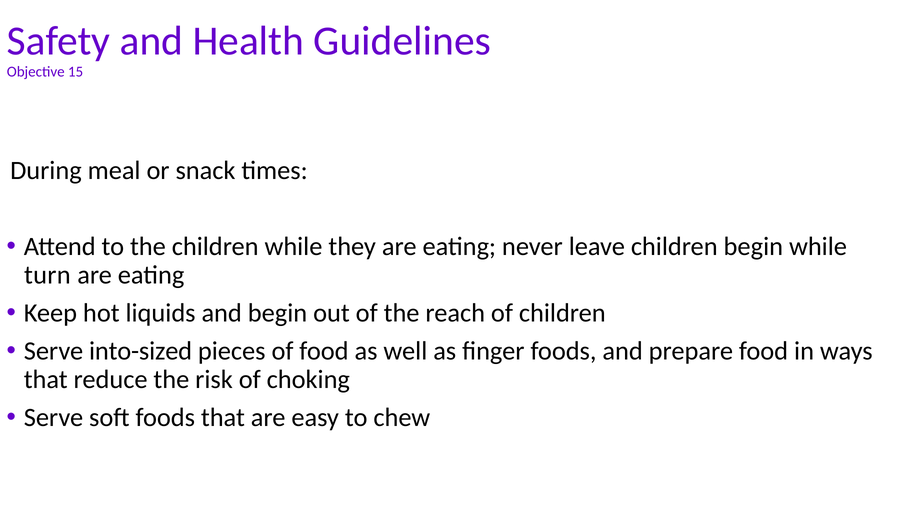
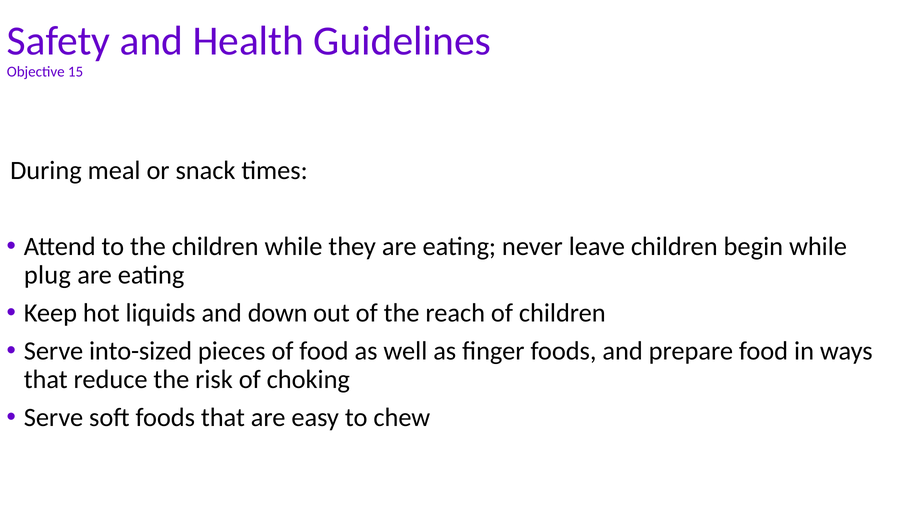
turn: turn -> plug
and begin: begin -> down
